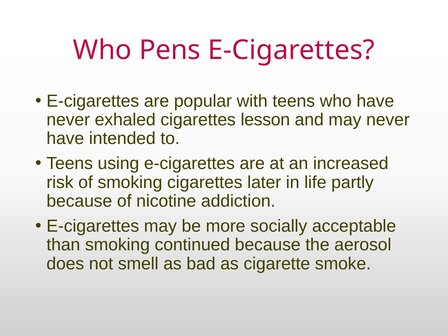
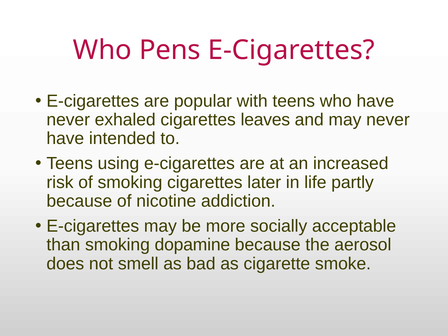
lesson: lesson -> leaves
continued: continued -> dopamine
